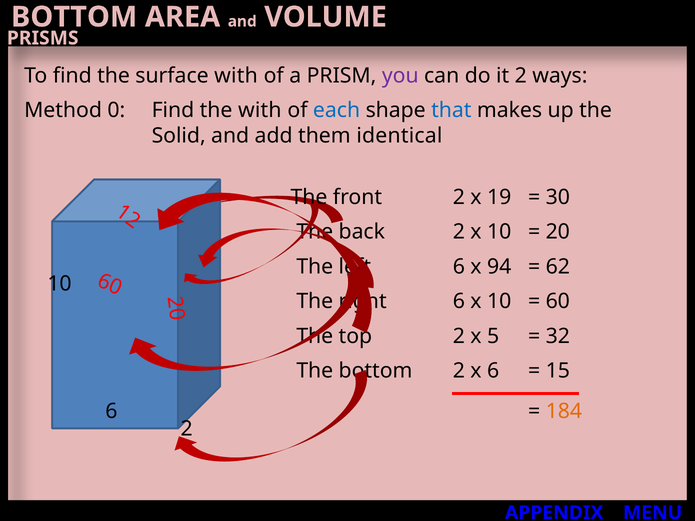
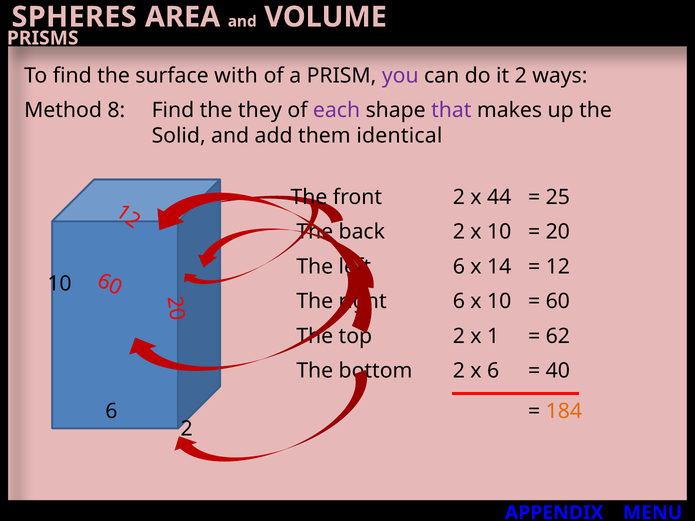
BOTTOM at (74, 17): BOTTOM -> SPHERES
Method 0: 0 -> 8
the with: with -> they
each colour: blue -> purple
that colour: blue -> purple
19: 19 -> 44
30: 30 -> 25
94: 94 -> 14
62: 62 -> 12
x 5: 5 -> 1
32: 32 -> 62
15: 15 -> 40
